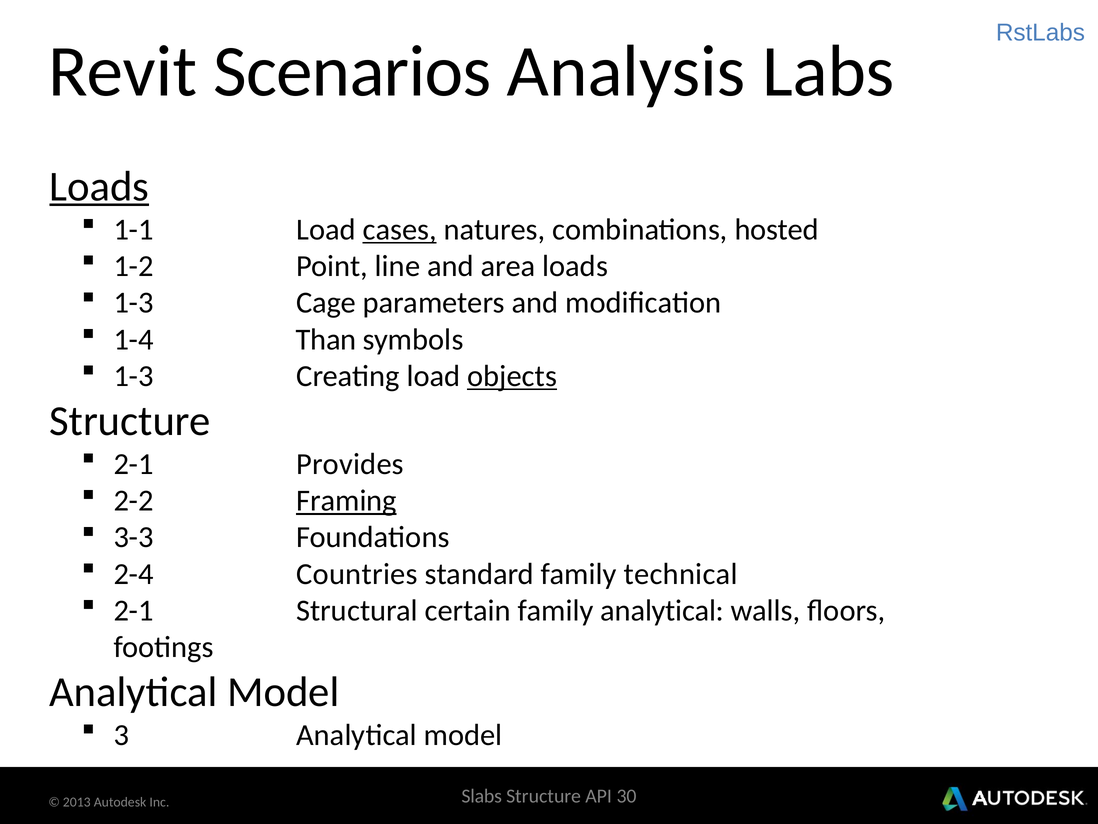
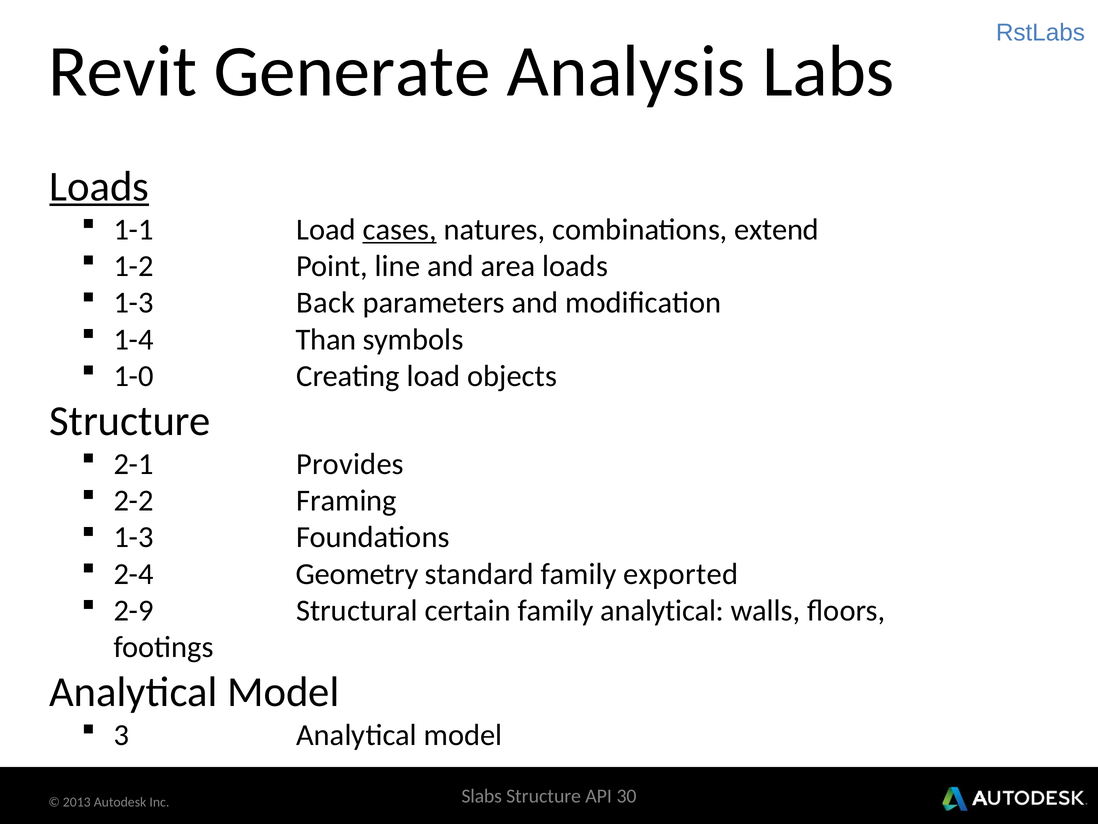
Scenarios: Scenarios -> Generate
hosted: hosted -> extend
Cage: Cage -> Back
1-3 at (134, 376): 1-3 -> 1-0
objects underline: present -> none
Framing underline: present -> none
3-3 at (134, 537): 3-3 -> 1-3
Countries: Countries -> Geometry
technical: technical -> exported
2-1 at (134, 610): 2-1 -> 2-9
